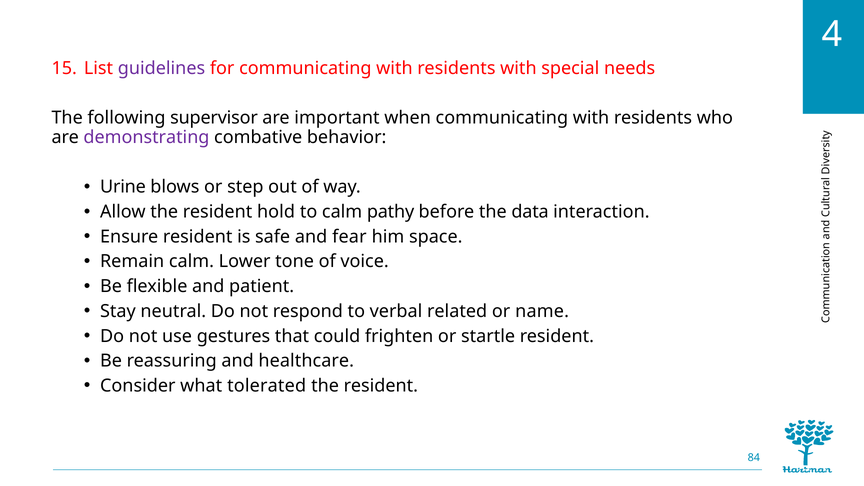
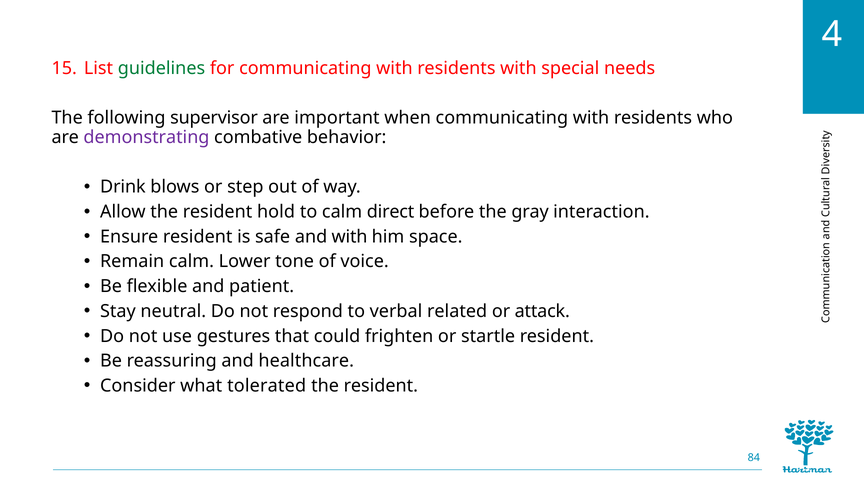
guidelines colour: purple -> green
Urine: Urine -> Drink
pathy: pathy -> direct
data: data -> gray
and fear: fear -> with
name: name -> attack
